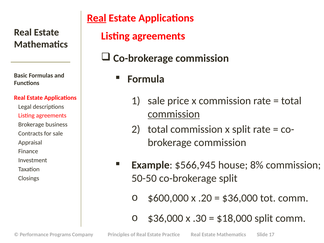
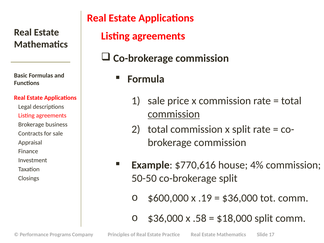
Real at (97, 18) underline: present -> none
$566,945: $566,945 -> $770,616
8%: 8% -> 4%
.20: .20 -> .19
.30: .30 -> .58
